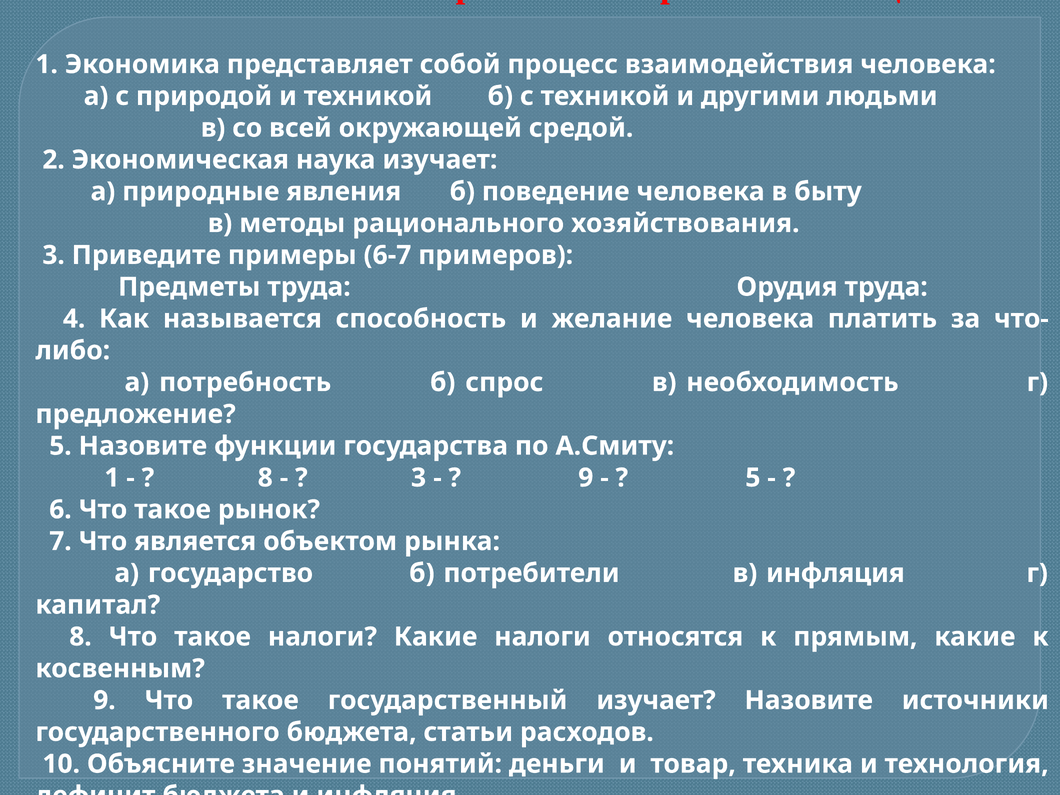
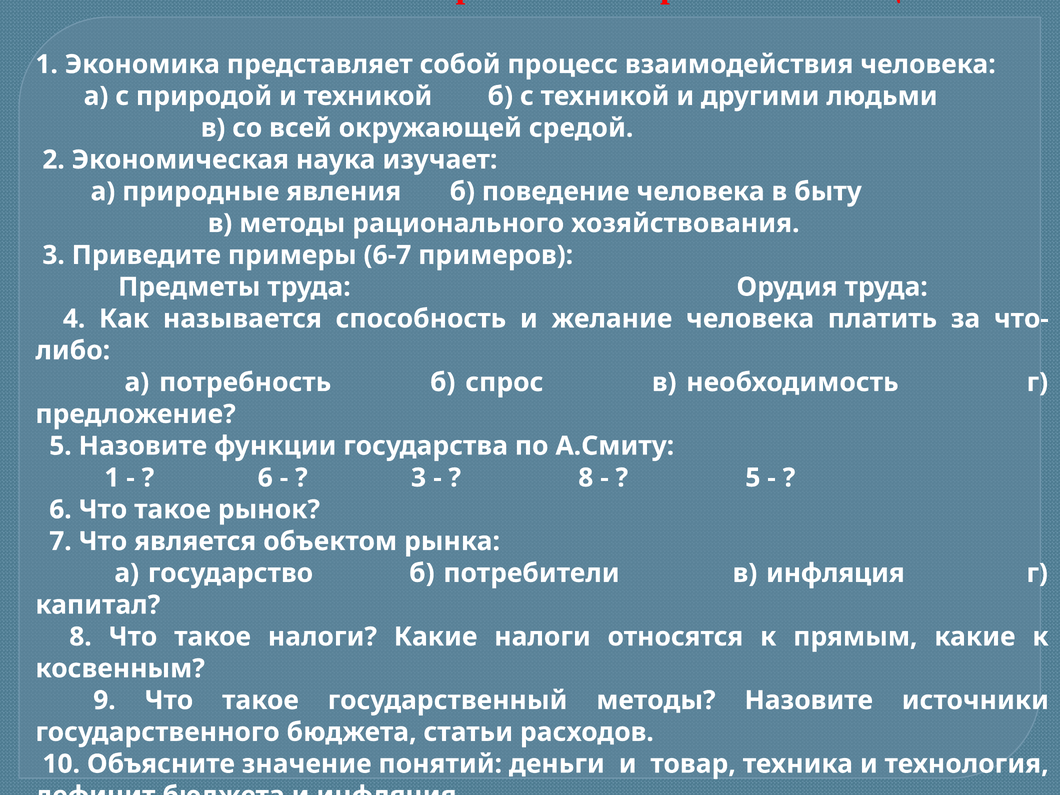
8 at (265, 478): 8 -> 6
9 at (586, 478): 9 -> 8
государственный изучает: изучает -> методы
